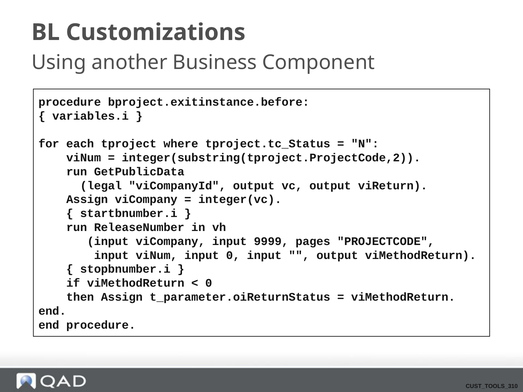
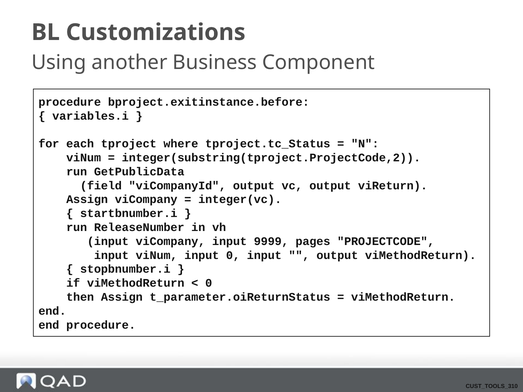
legal: legal -> field
